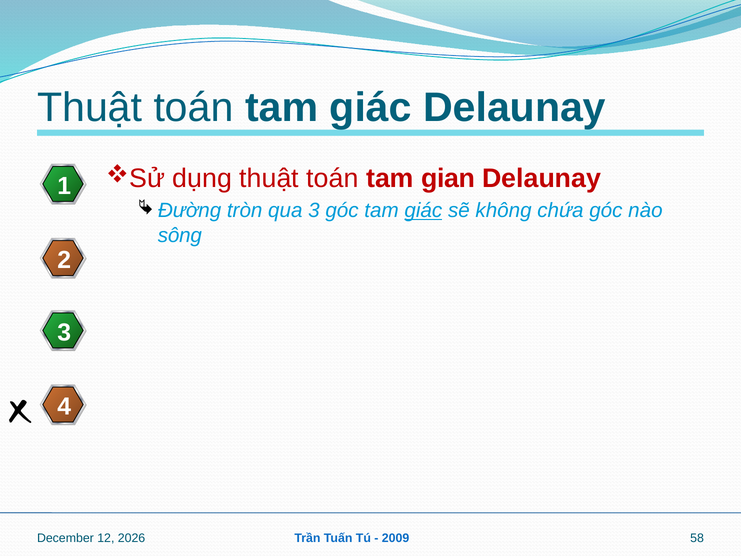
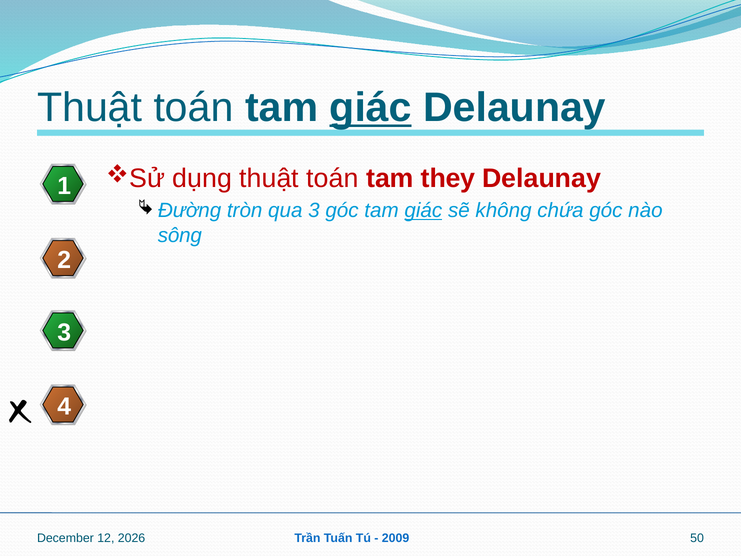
giác at (371, 108) underline: none -> present
gian: gian -> they
58: 58 -> 50
